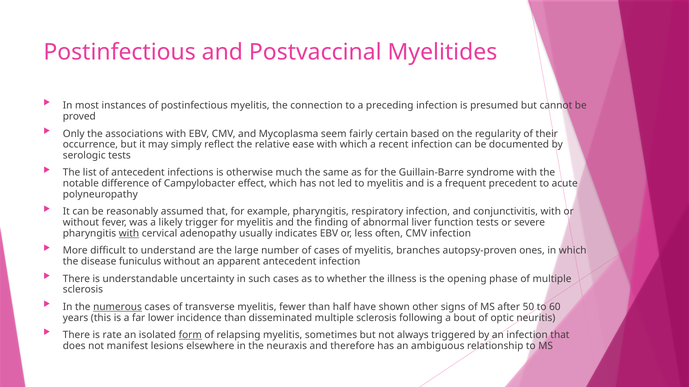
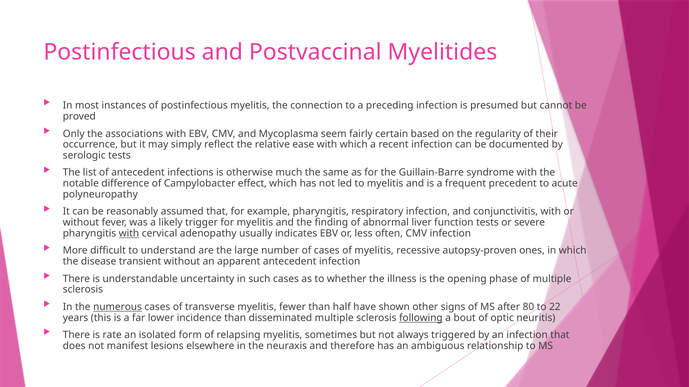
branches: branches -> recessive
funiculus: funiculus -> transient
50: 50 -> 80
60: 60 -> 22
following underline: none -> present
form underline: present -> none
